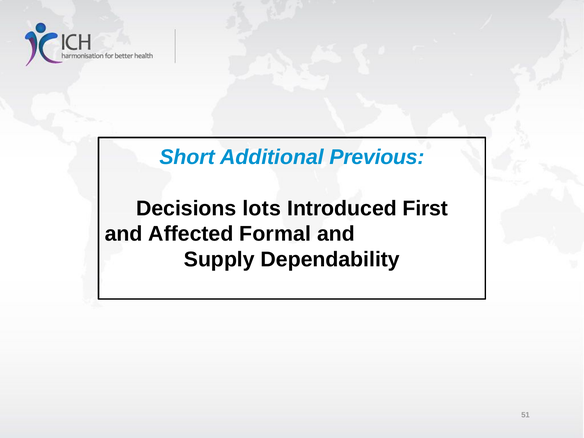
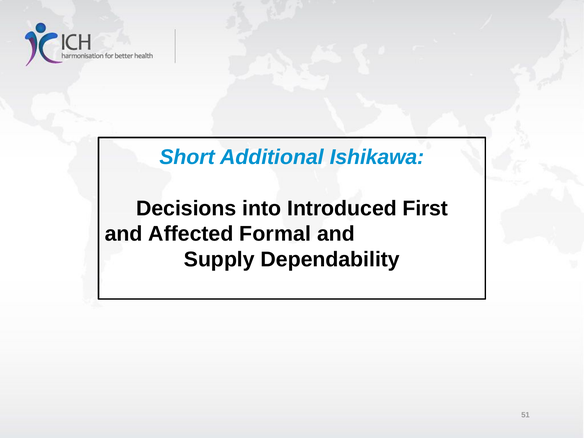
Previous: Previous -> Ishikawa
lots: lots -> into
